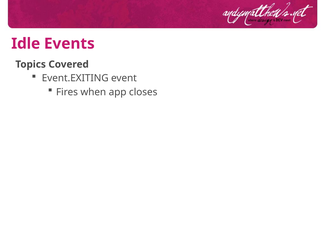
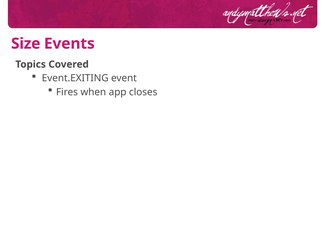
Idle: Idle -> Size
